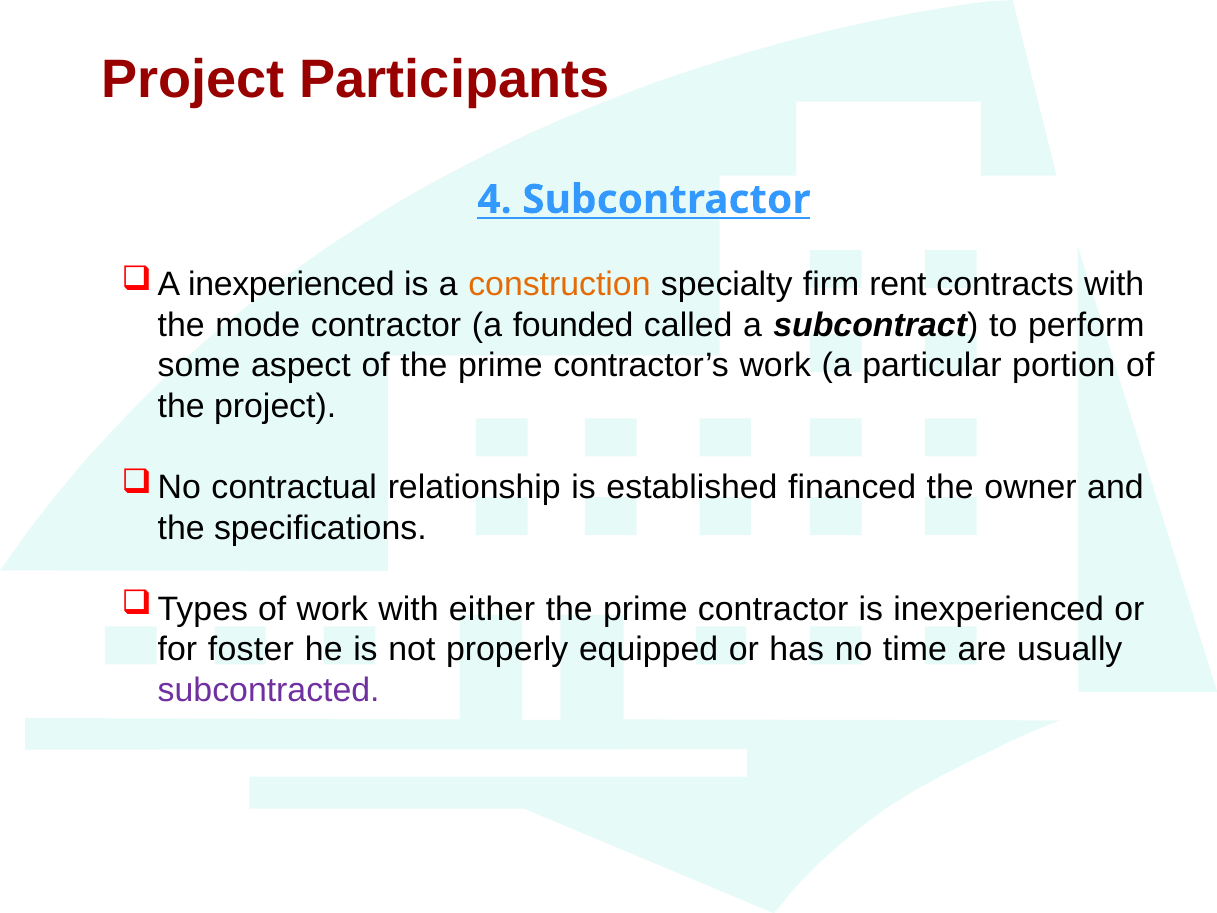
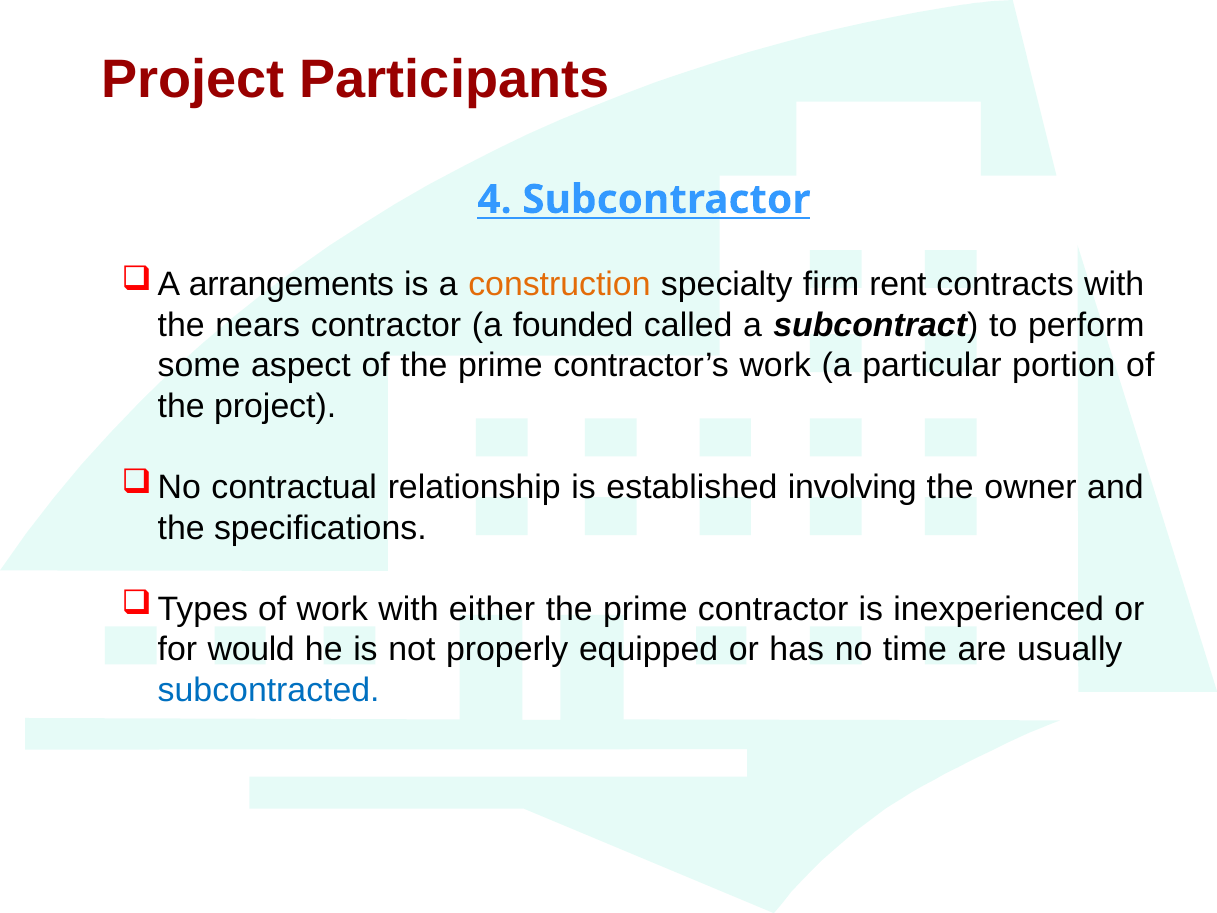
inexperienced at (291, 284): inexperienced -> arrangements
mode: mode -> nears
financed: financed -> involving
foster: foster -> would
subcontracted colour: purple -> blue
